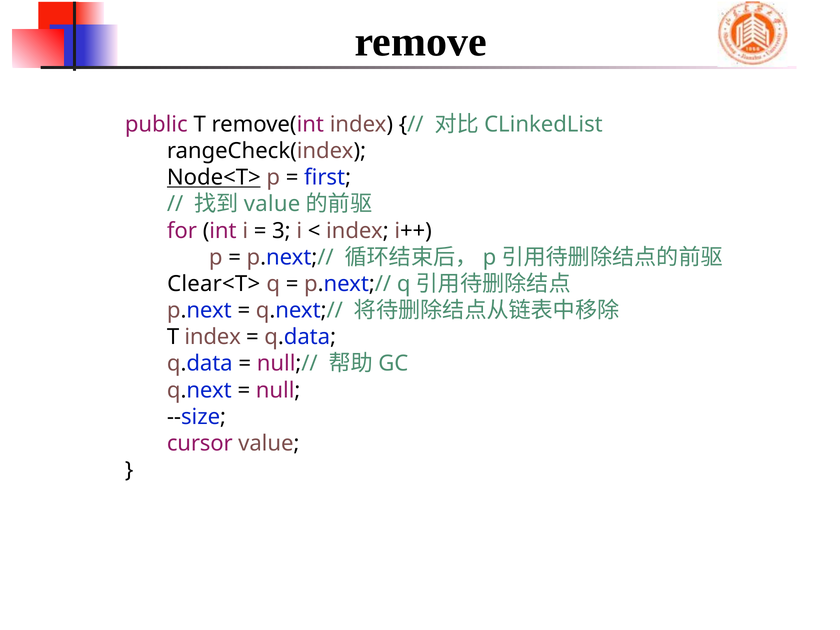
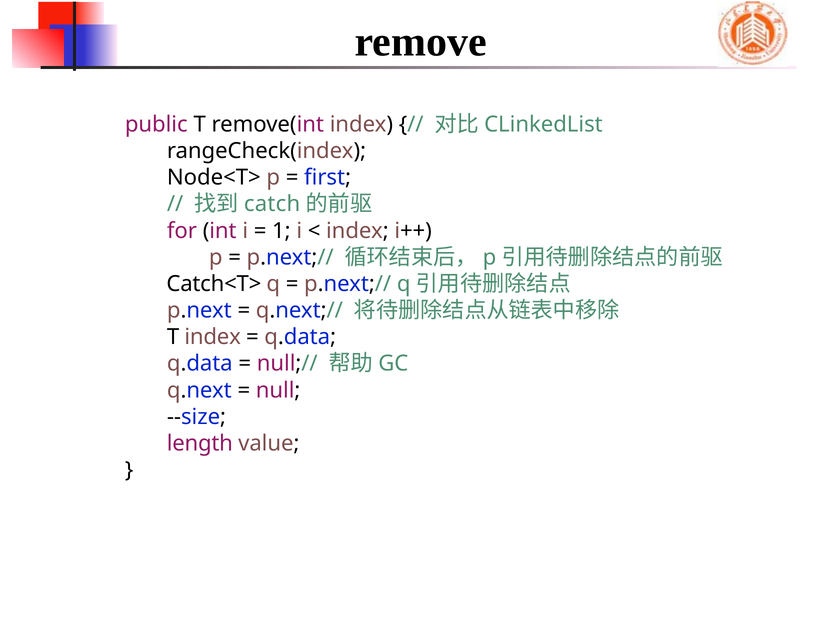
Node<T> underline: present -> none
value at (272, 204): value -> catch
3: 3 -> 1
Clear<T>: Clear<T> -> Catch<T>
cursor: cursor -> length
